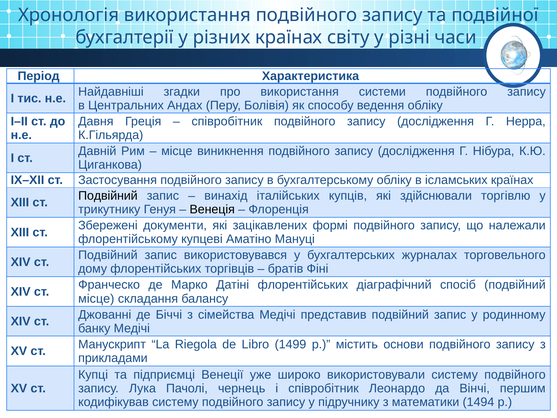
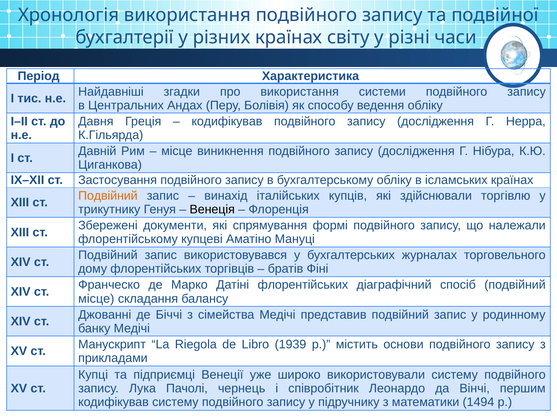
співробітник at (227, 121): співробітник -> кодифікував
Подвійний at (108, 196) colour: black -> orange
зацікавлених: зацікавлених -> спрямування
1499: 1499 -> 1939
